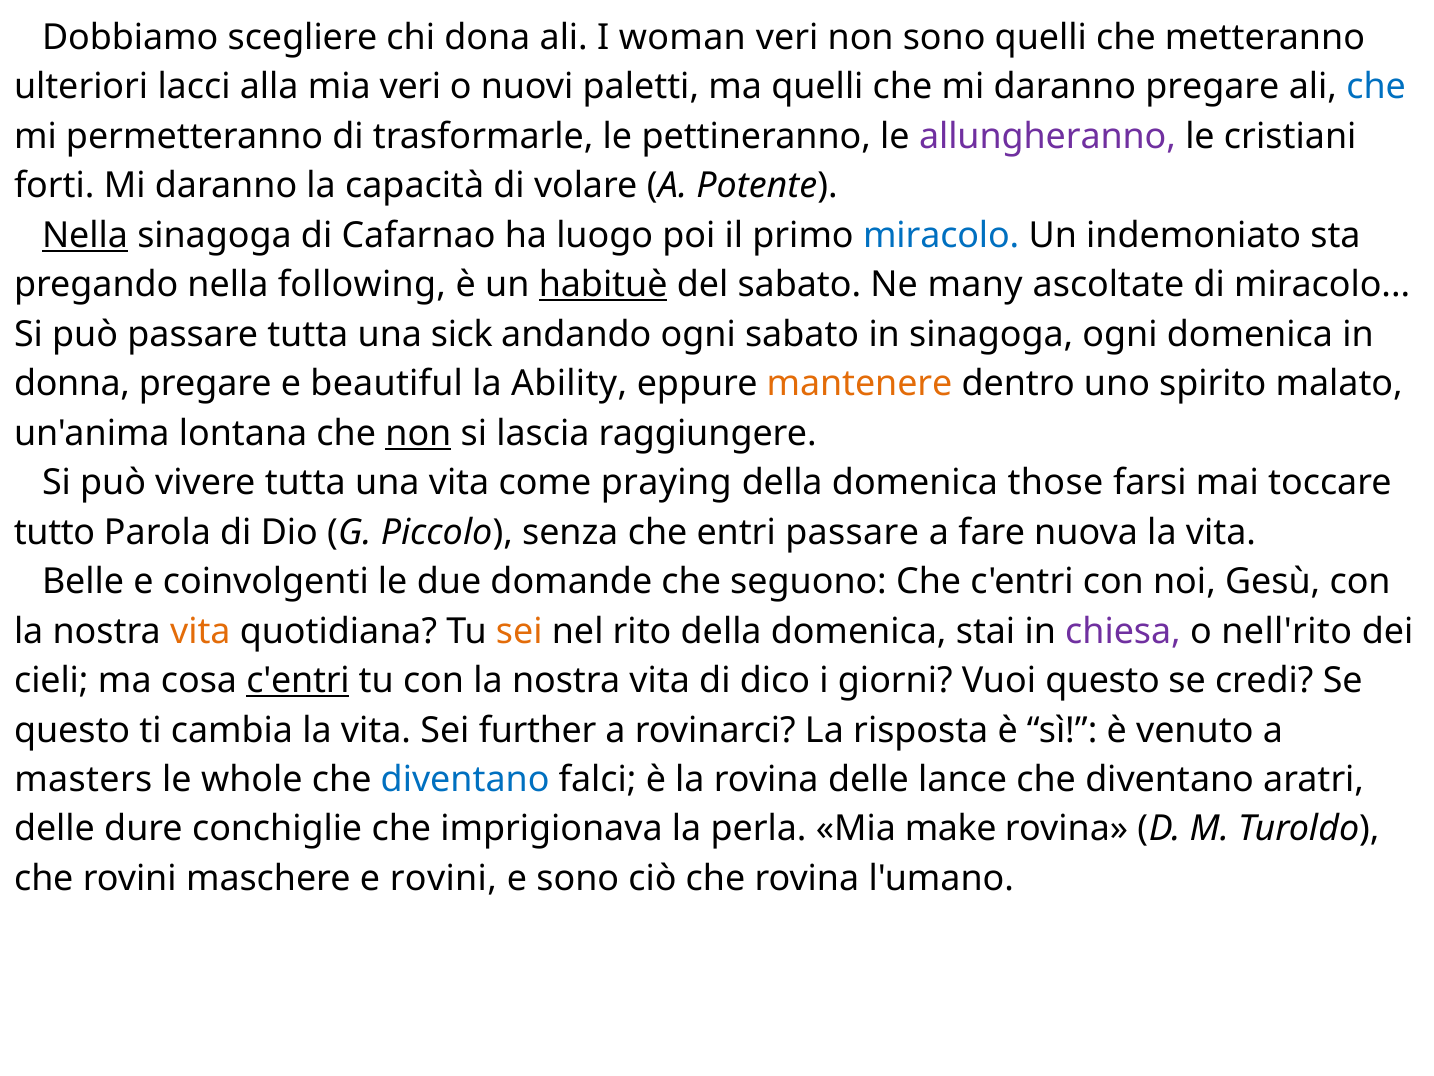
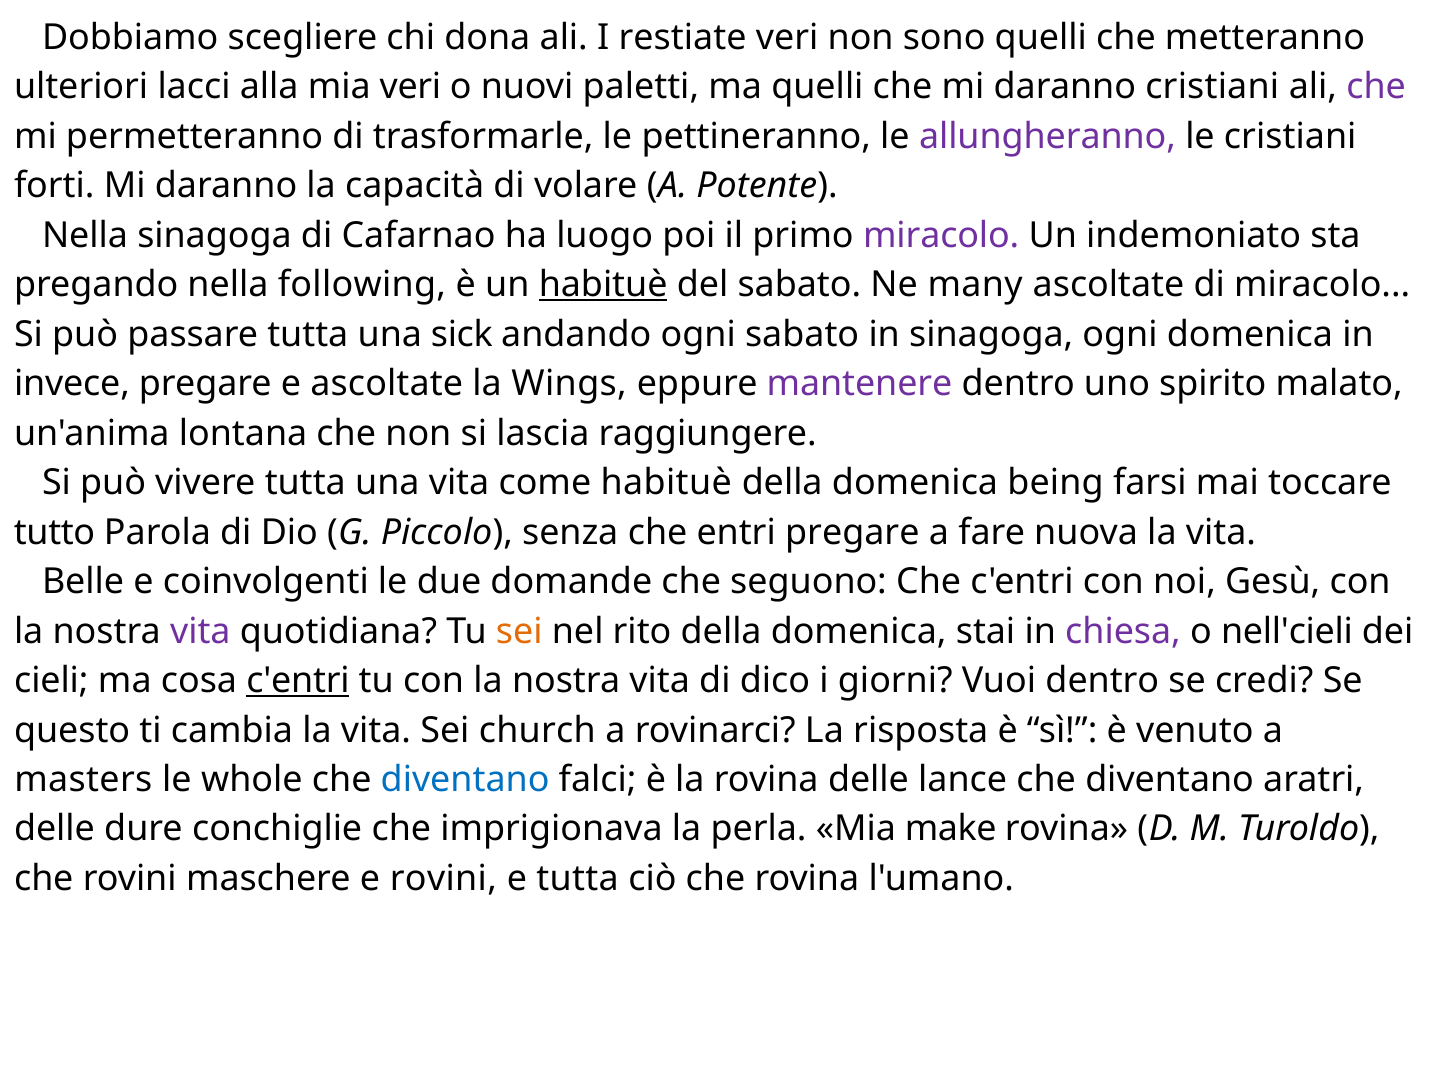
woman: woman -> restiate
daranno pregare: pregare -> cristiani
che at (1376, 87) colour: blue -> purple
Nella at (85, 235) underline: present -> none
miracolo at (941, 235) colour: blue -> purple
donna: donna -> invece
e beautiful: beautiful -> ascoltate
Ability: Ability -> Wings
mantenere colour: orange -> purple
non at (418, 433) underline: present -> none
come praying: praying -> habituè
those: those -> being
entri passare: passare -> pregare
vita at (200, 631) colour: orange -> purple
nell'rito: nell'rito -> nell'cieli
Vuoi questo: questo -> dentro
further: further -> church
e sono: sono -> tutta
